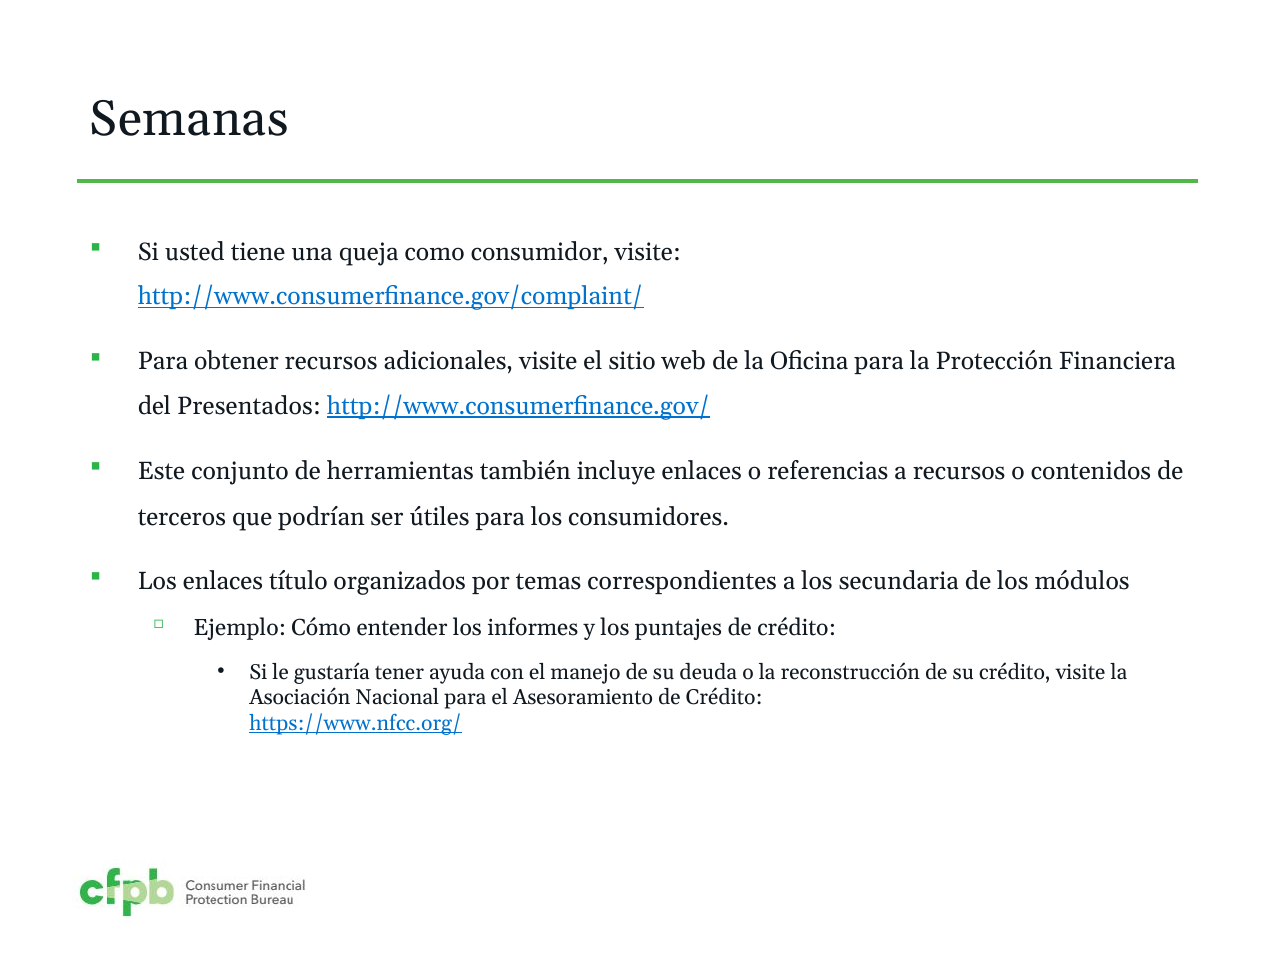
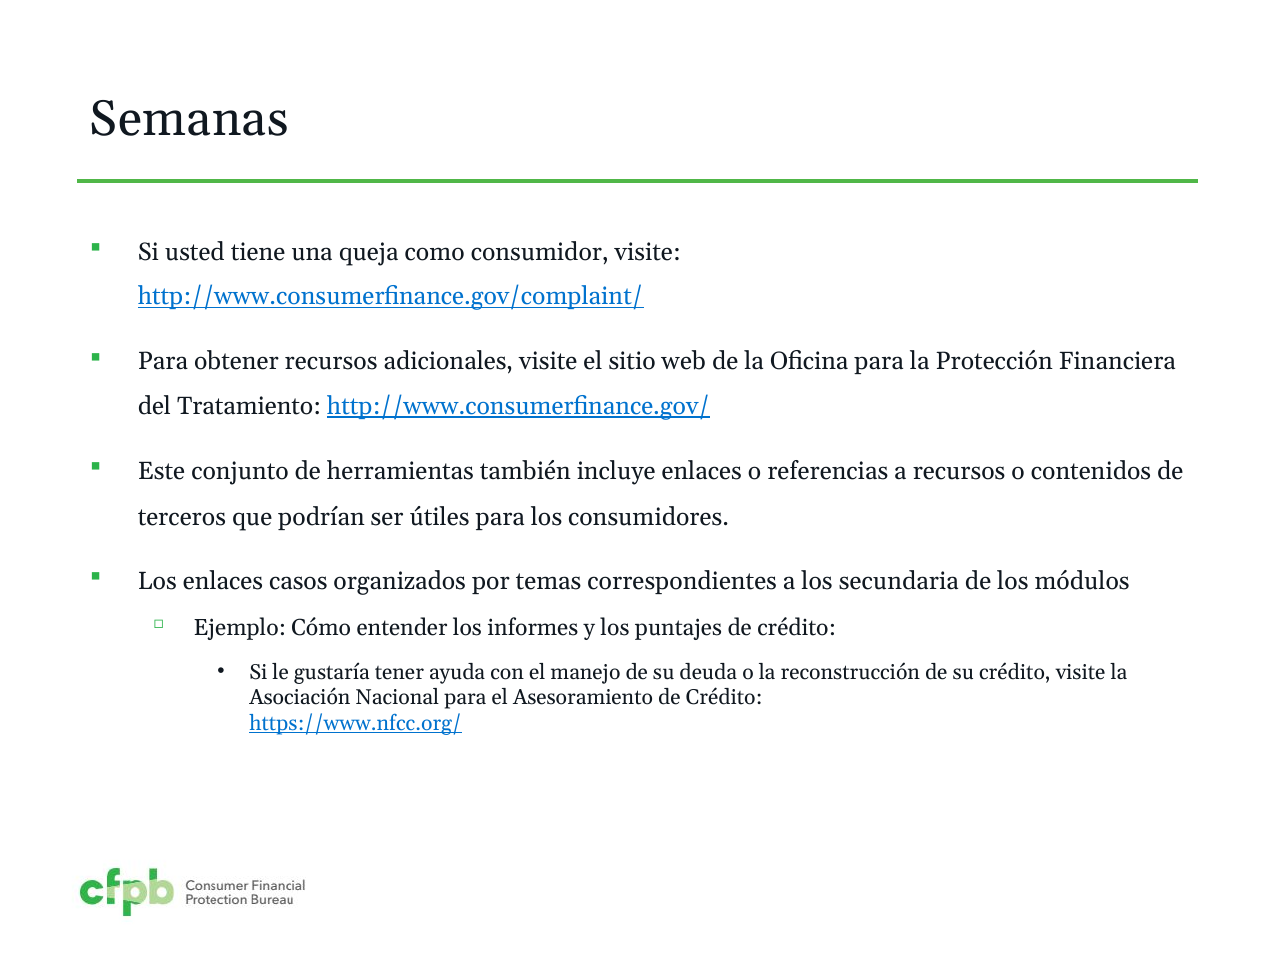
Presentados: Presentados -> Tratamiento
título: título -> casos
